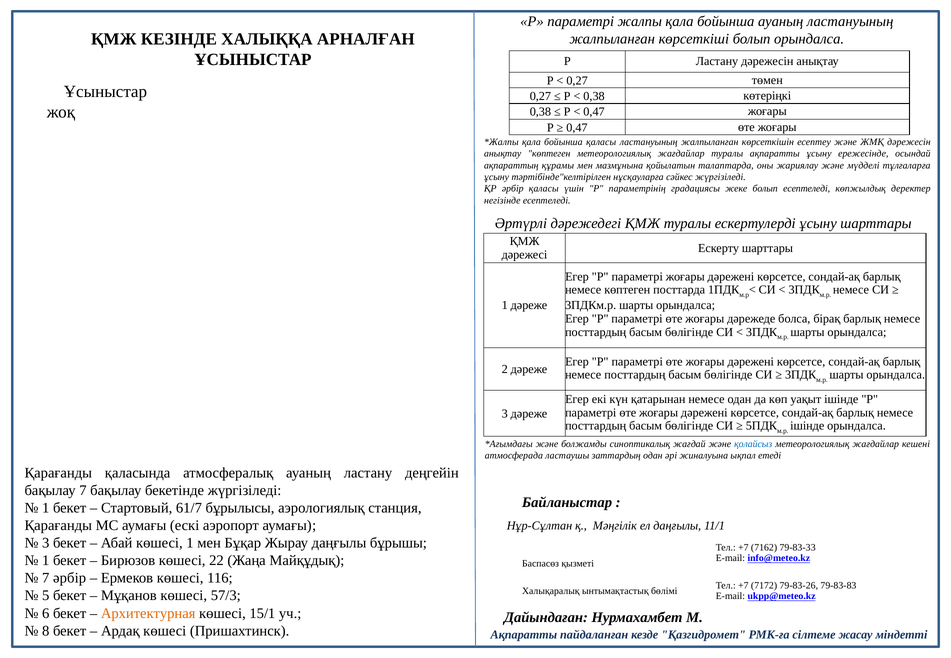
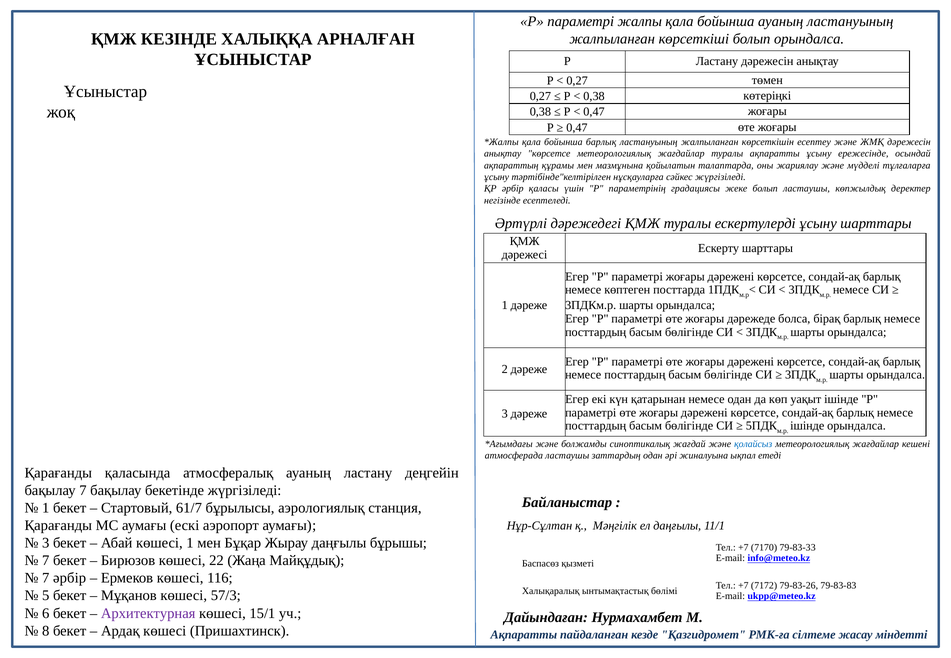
бойынша қаласы: қаласы -> барлық
анықтау көптеген: көптеген -> көрсетсе
болып есептеледі: есептеледі -> ластаушы
7162: 7162 -> 7170
1 at (46, 561): 1 -> 7
Архитектурная colour: orange -> purple
